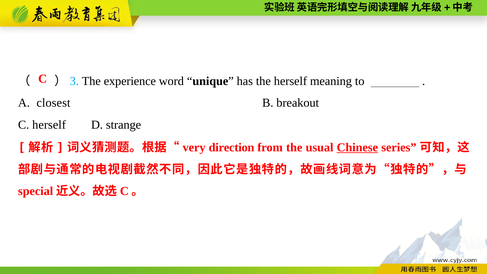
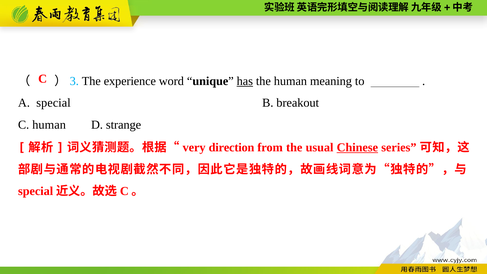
has underline: none -> present
the herself: herself -> human
closest: closest -> special
C herself: herself -> human
